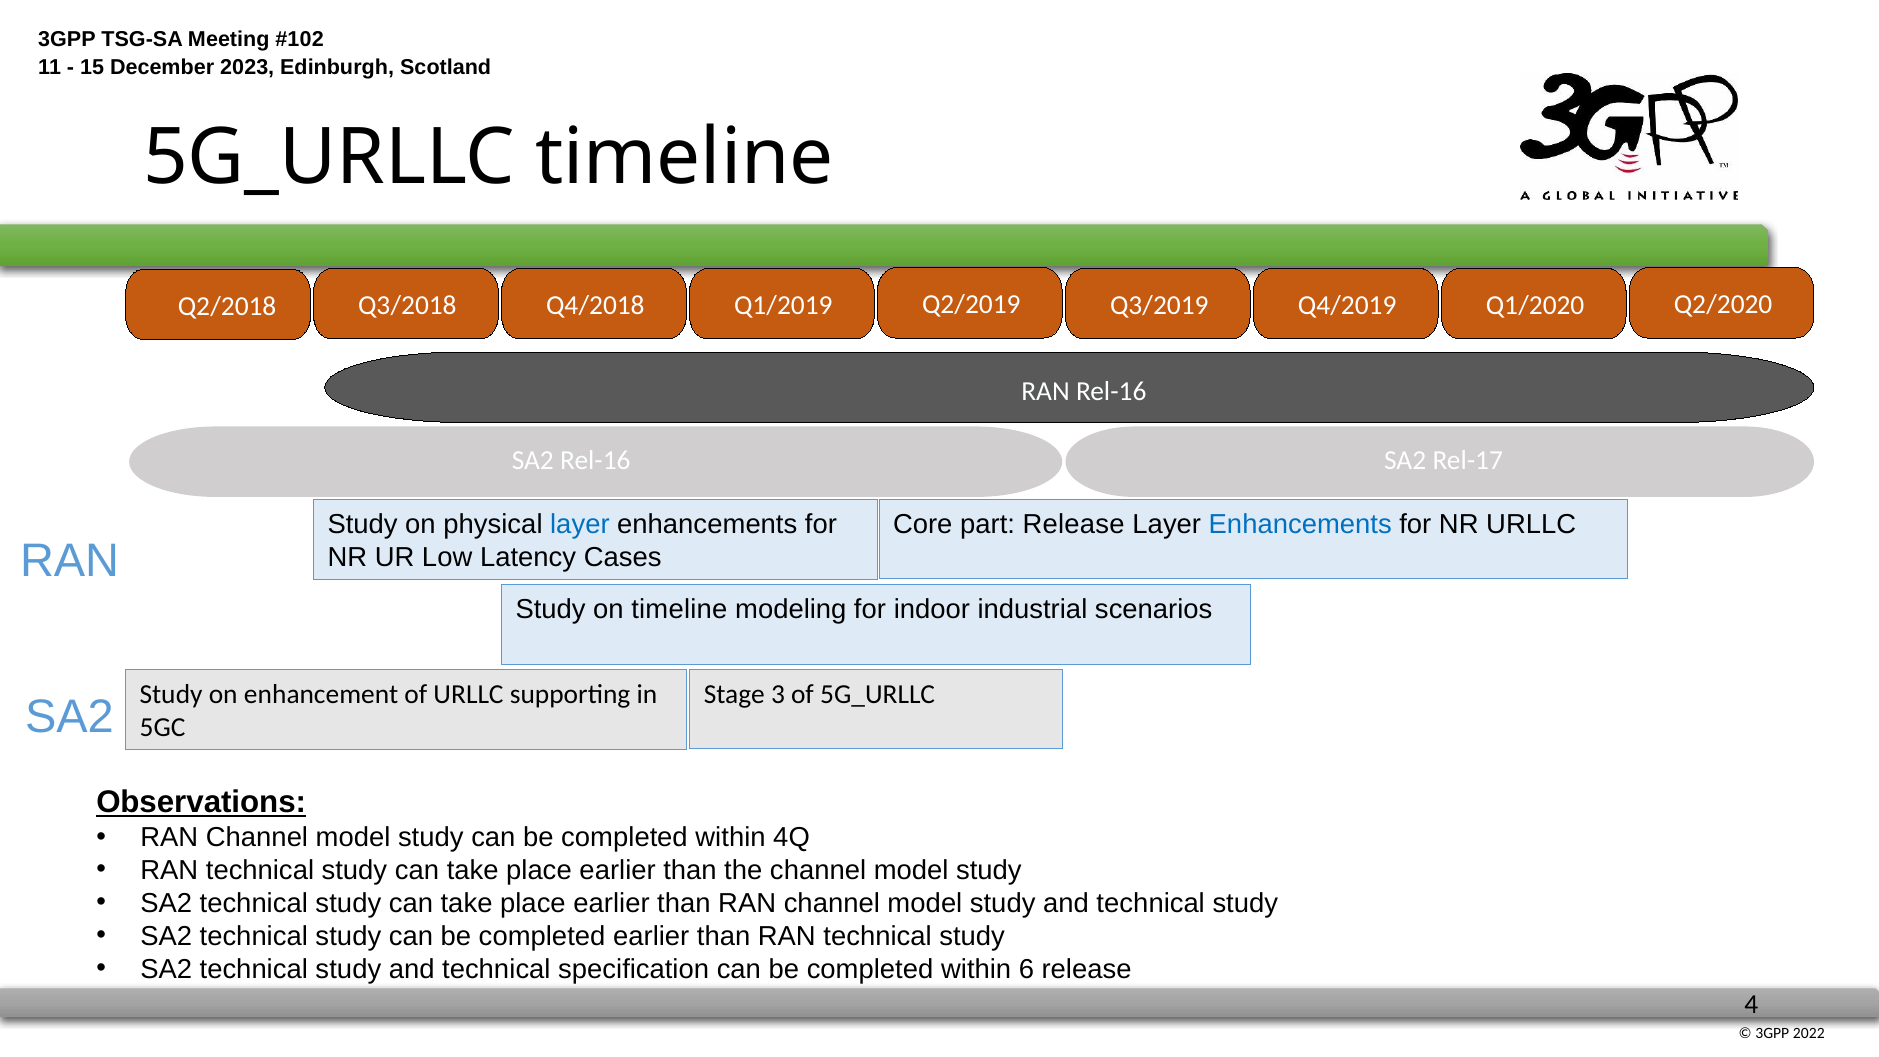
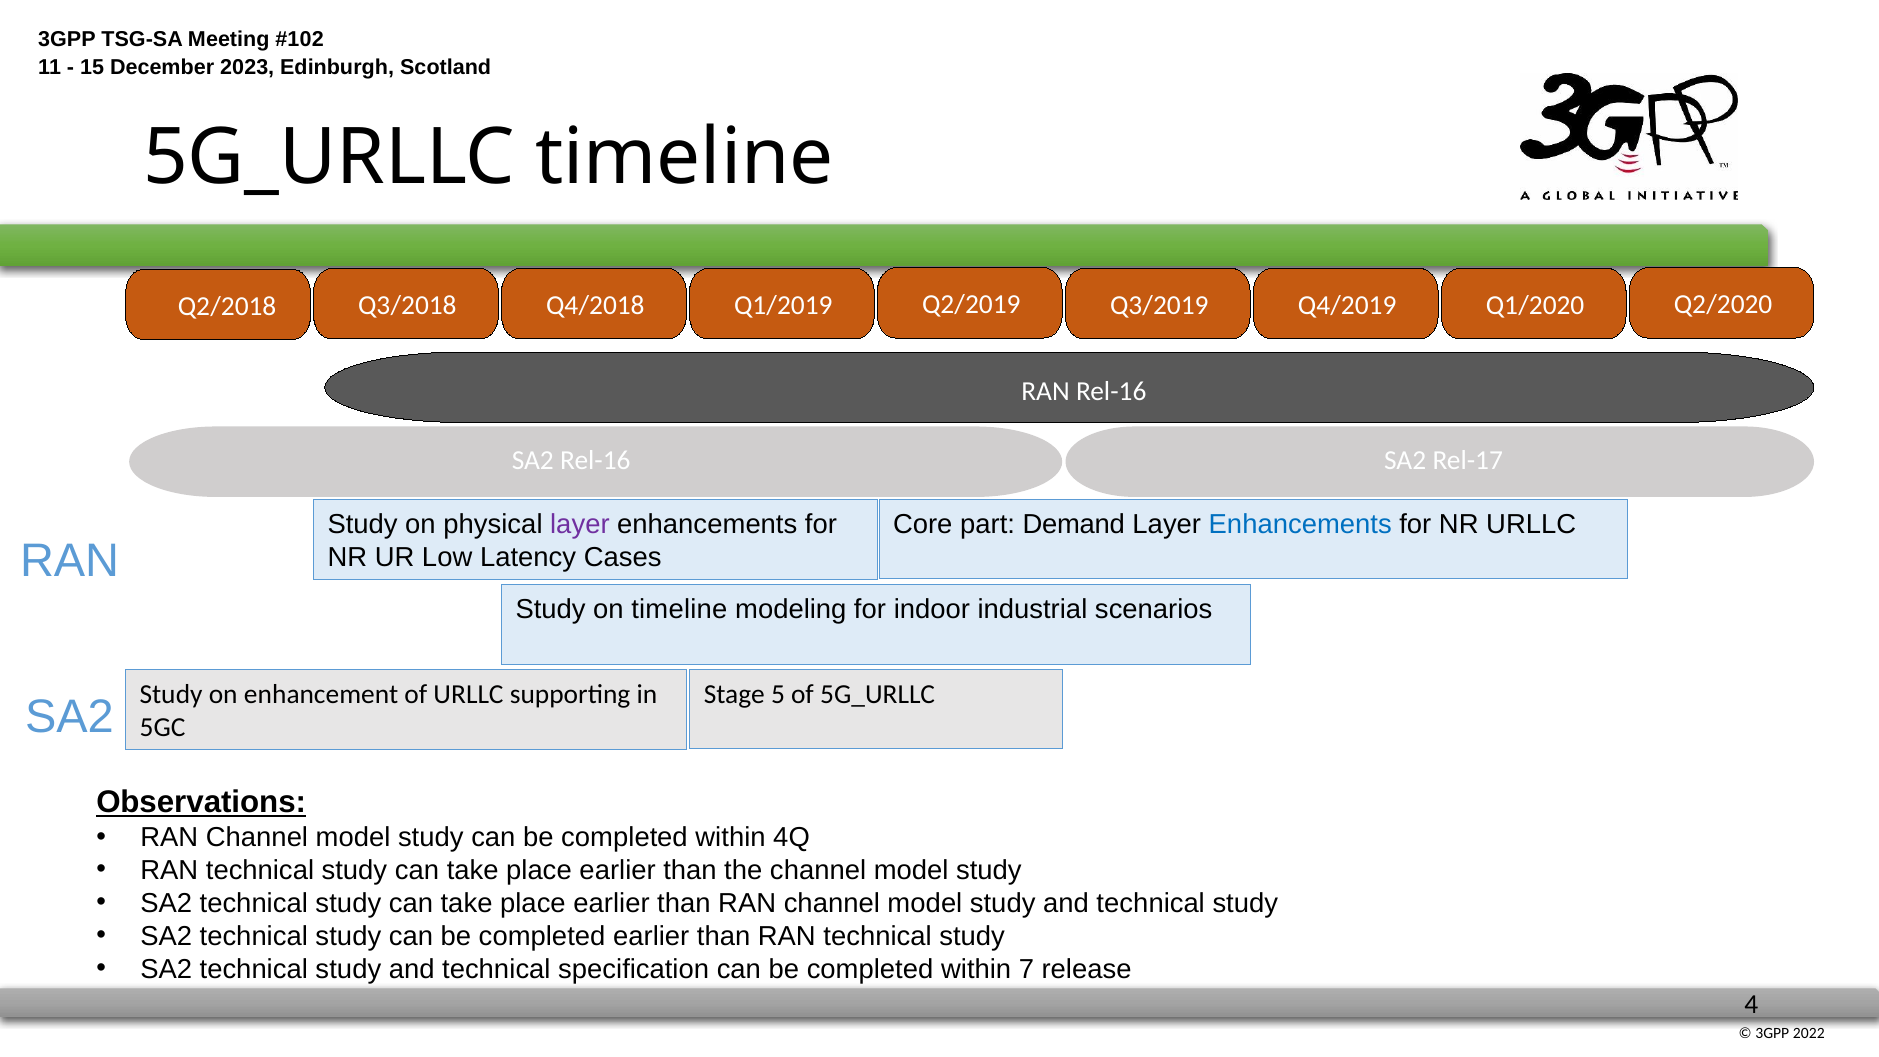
part Release: Release -> Demand
layer at (580, 525) colour: blue -> purple
3: 3 -> 5
6: 6 -> 7
